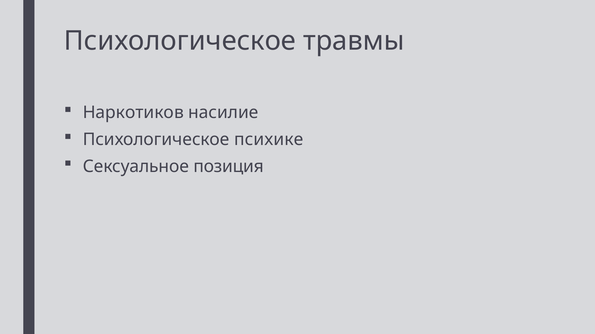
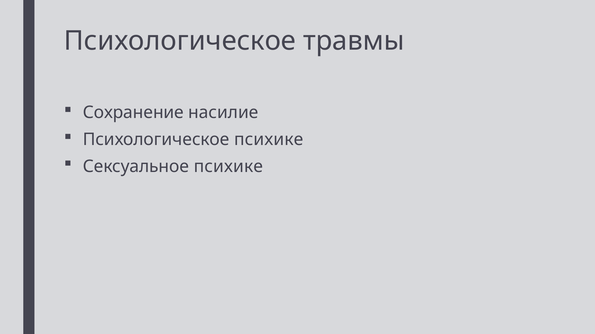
Наркотиков: Наркотиков -> Сохранение
Сексуальное позиция: позиция -> психике
